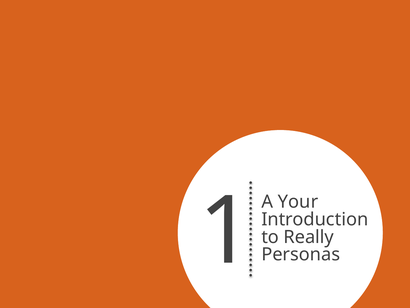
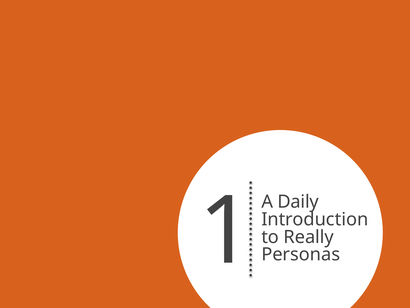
Your: Your -> Daily
